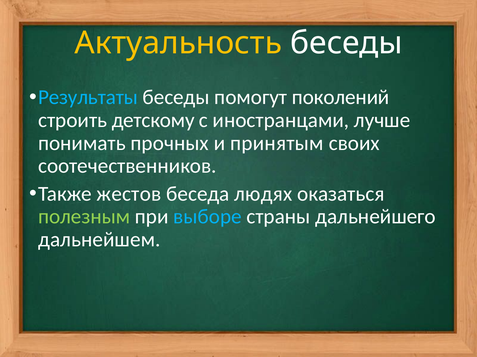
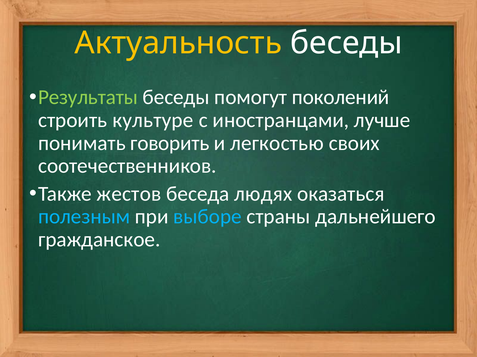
Результаты colour: light blue -> light green
детскому: детскому -> культуре
прочных: прочных -> говорить
принятым: принятым -> легкостью
полезным colour: light green -> light blue
дальнейшем: дальнейшем -> гражданское
